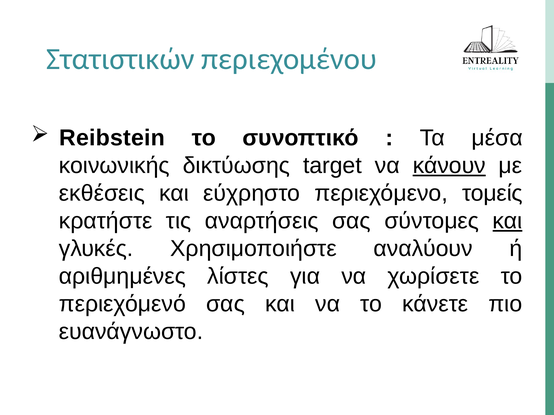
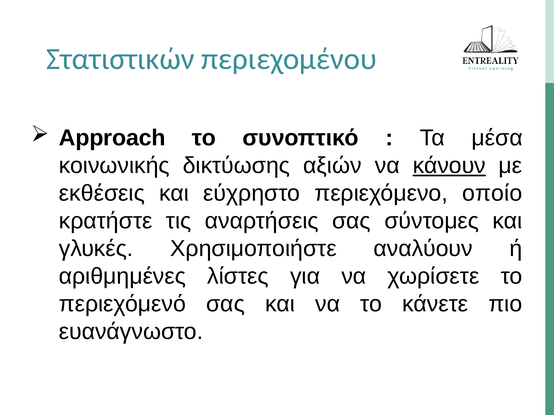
Reibstein: Reibstein -> Approach
target: target -> αξιών
τομείς: τομείς -> οποίο
και at (507, 221) underline: present -> none
